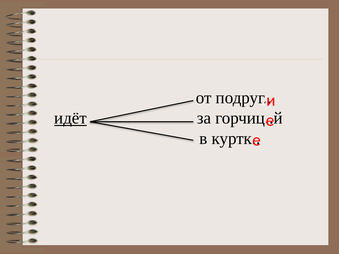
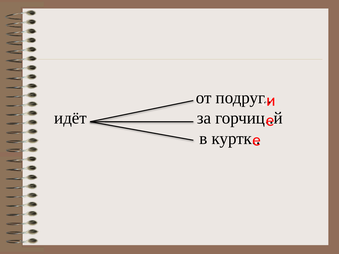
идёт underline: present -> none
